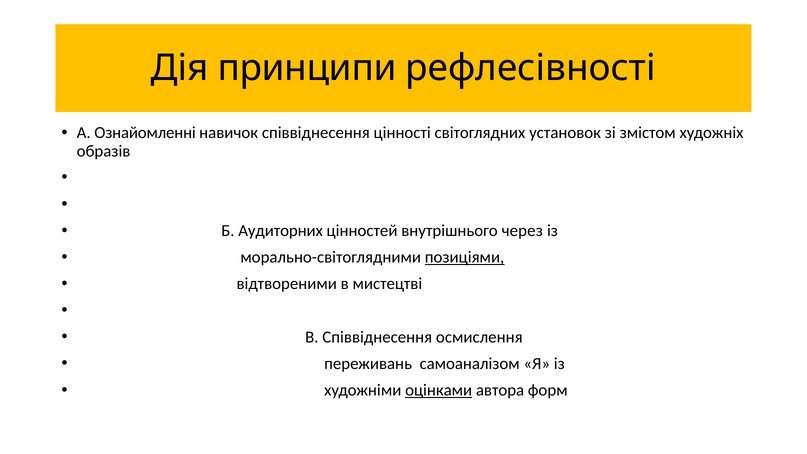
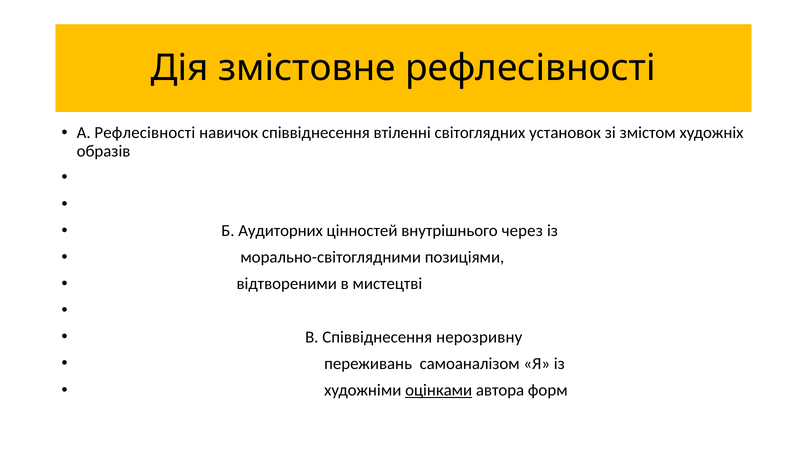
принципи: принципи -> змістовне
А Ознайомленні: Ознайомленні -> Рефлесівності
цінності: цінності -> втіленні
позиціями underline: present -> none
осмислення: осмислення -> нерозривну
